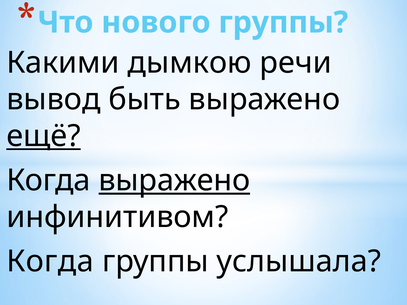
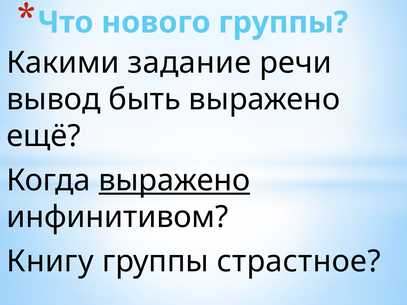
дымкою: дымкою -> задание
ещё underline: present -> none
Когда at (50, 262): Когда -> Книгу
услышала: услышала -> страстное
